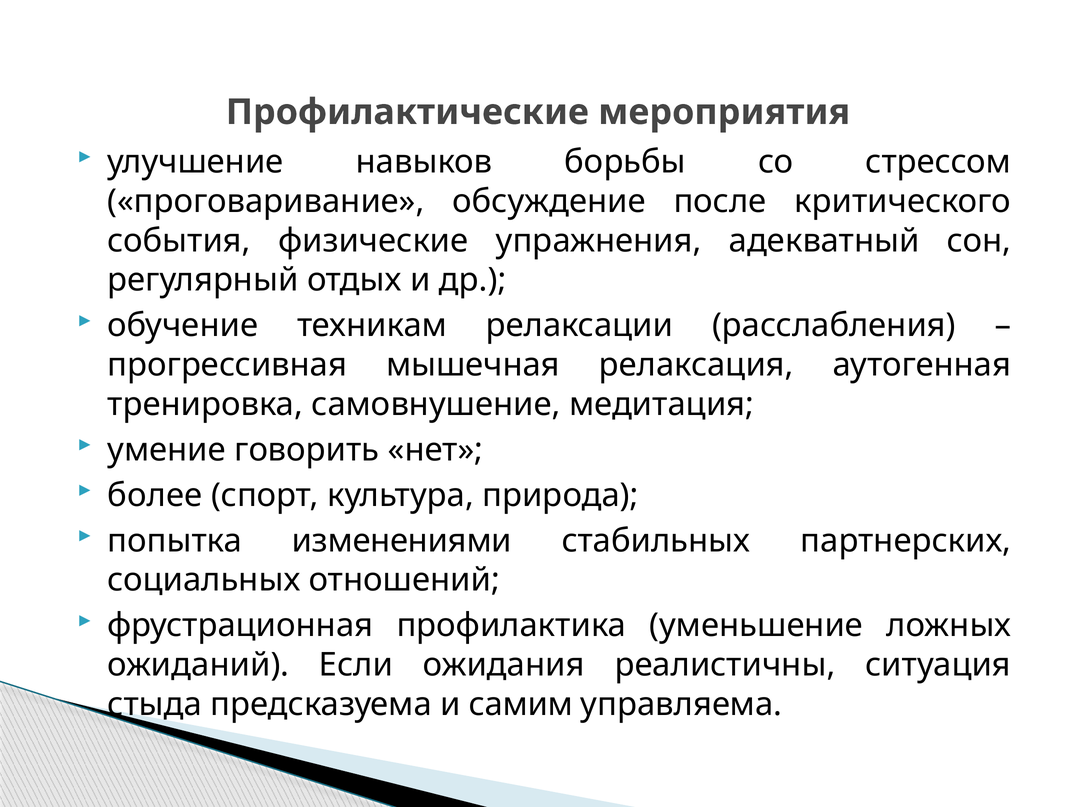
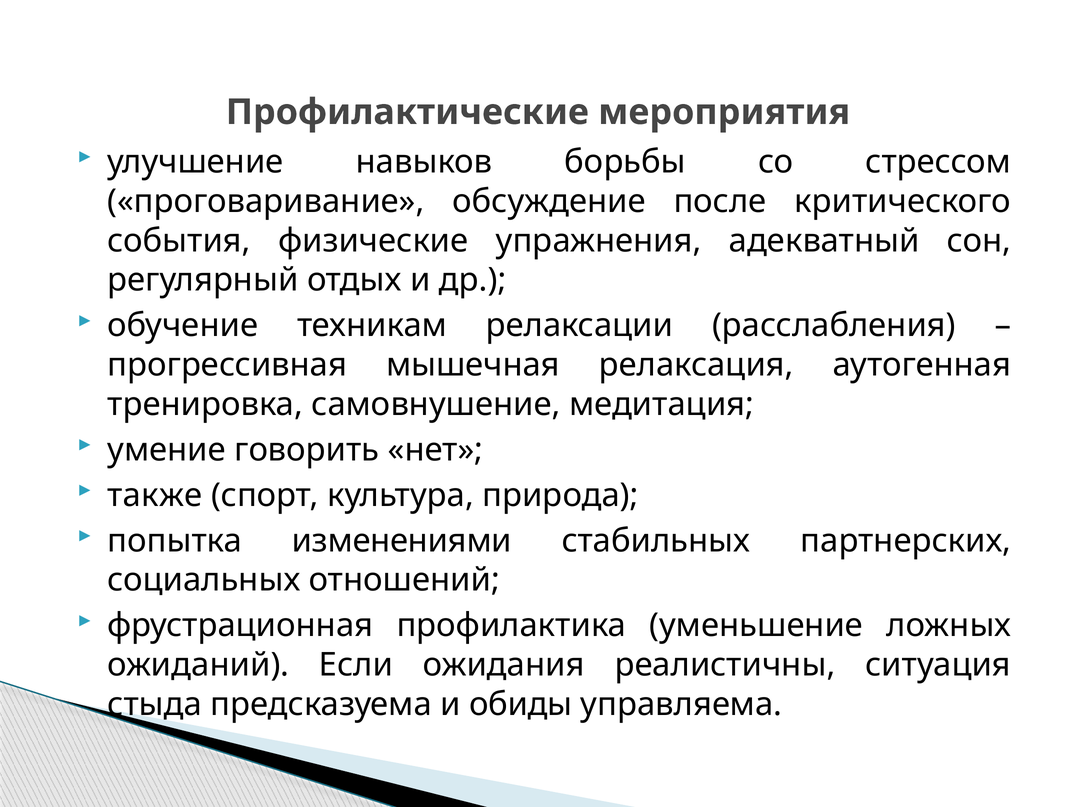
более: более -> также
самим: самим -> обиды
